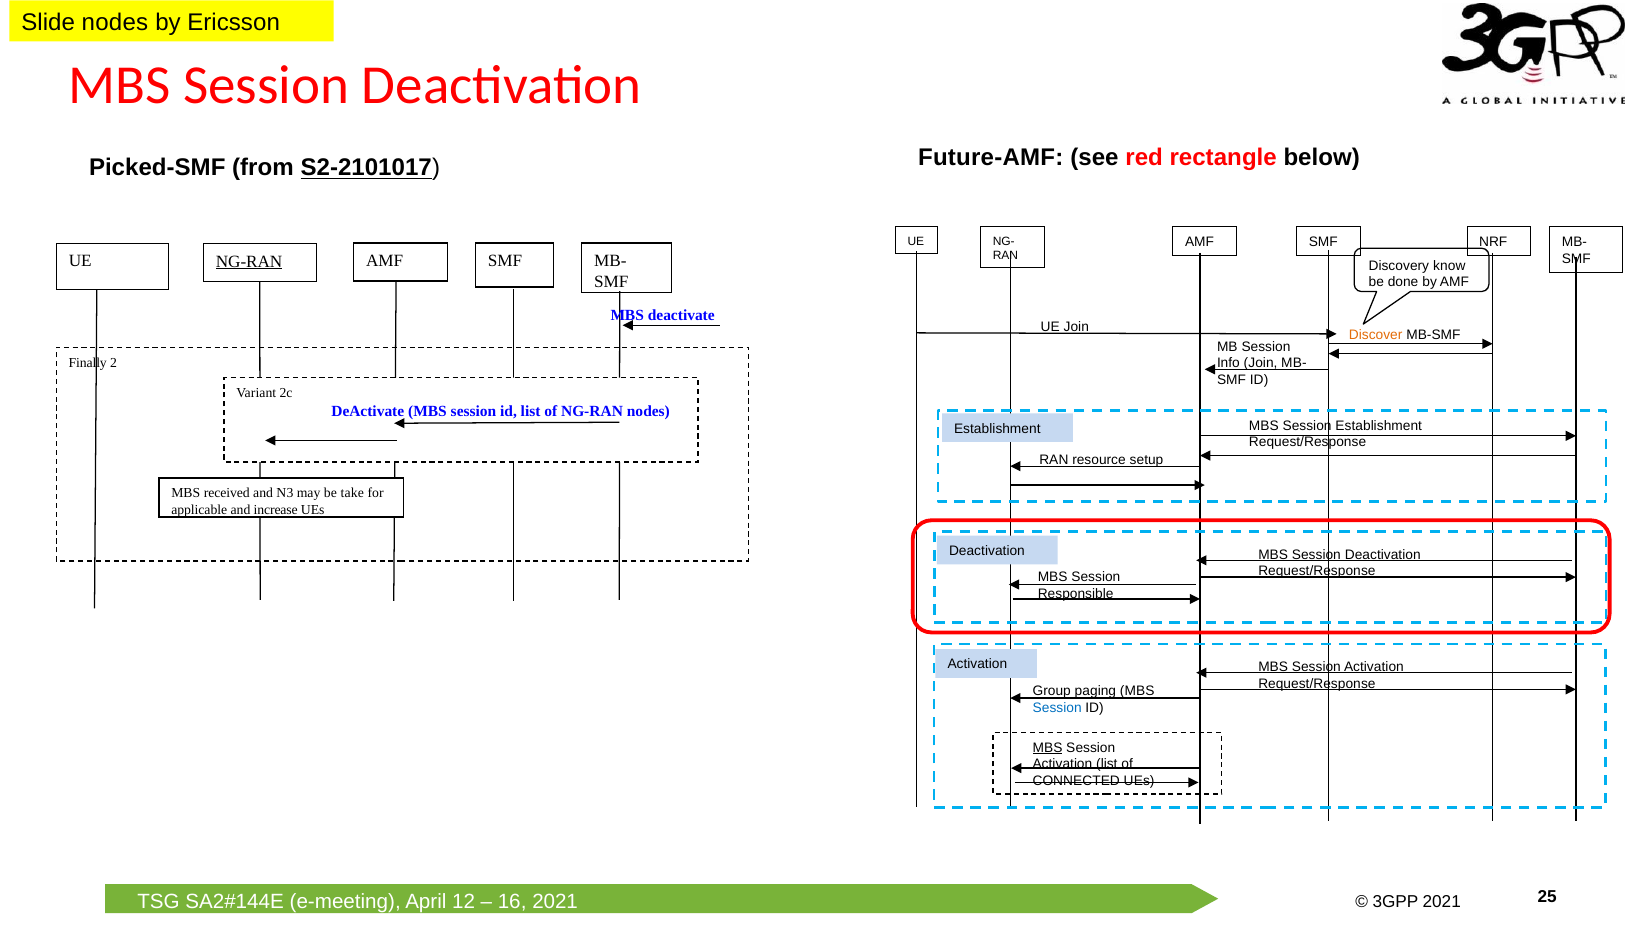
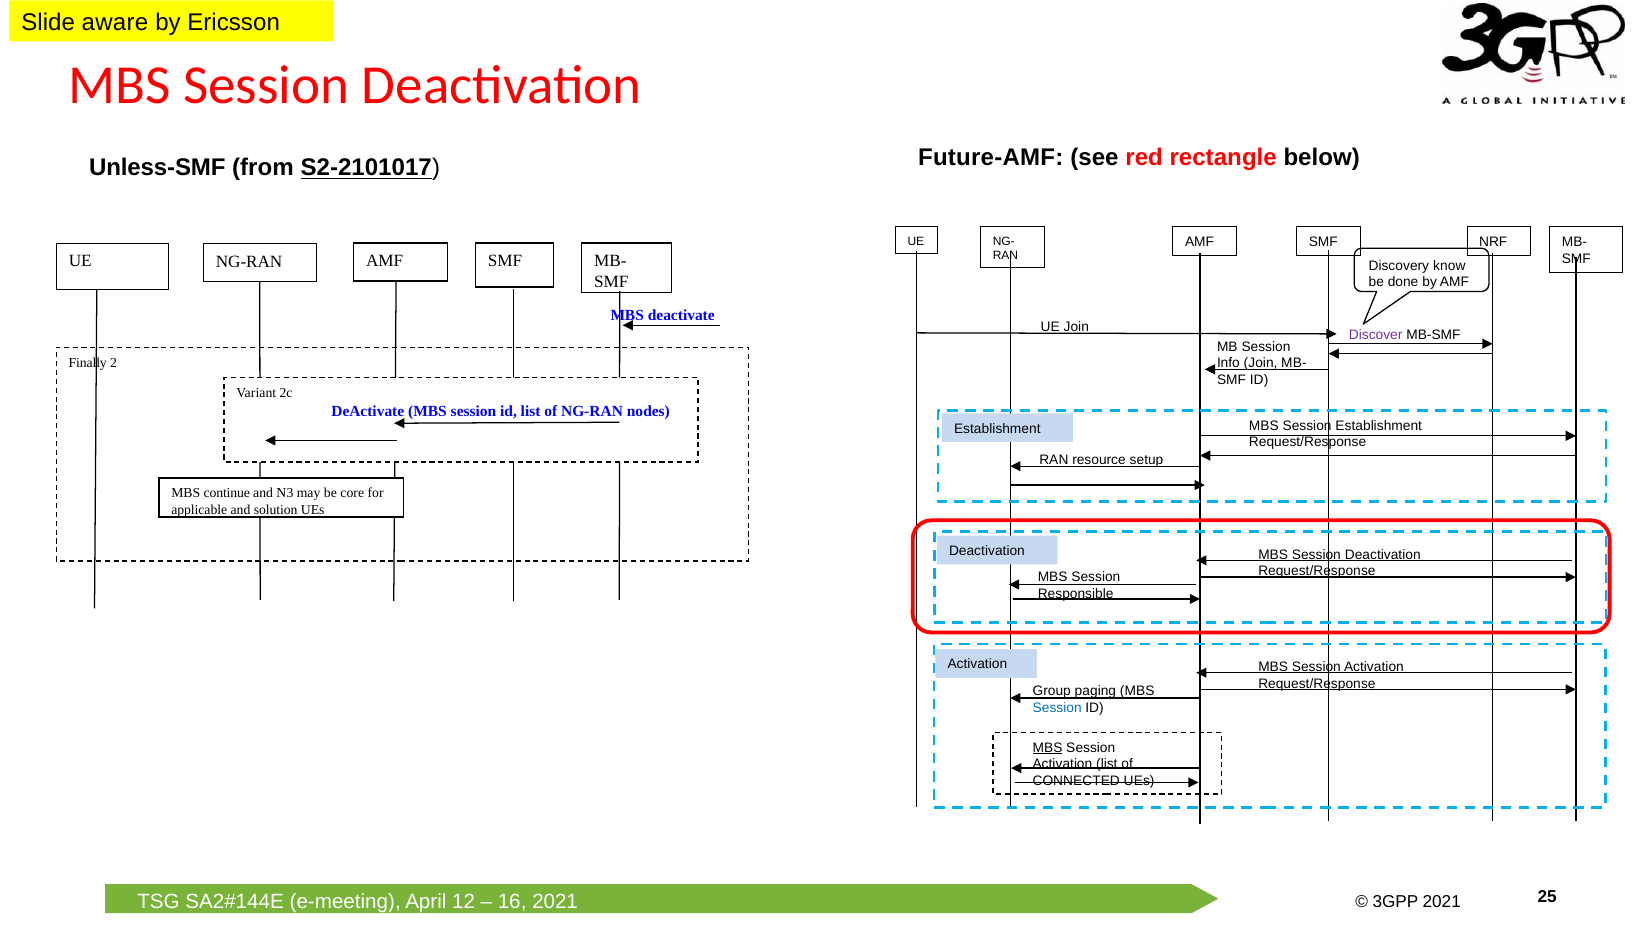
Slide nodes: nodes -> aware
Picked-SMF: Picked-SMF -> Unless-SMF
NG-RAN at (249, 262) underline: present -> none
Discover colour: orange -> purple
received: received -> continue
take: take -> core
increase: increase -> solution
